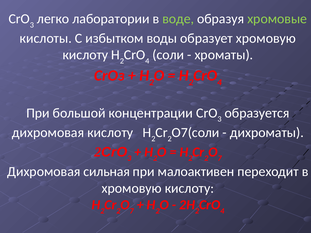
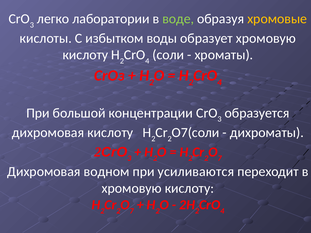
хромовые colour: light green -> yellow
сильная: сильная -> водном
малоактивен: малоактивен -> усиливаются
